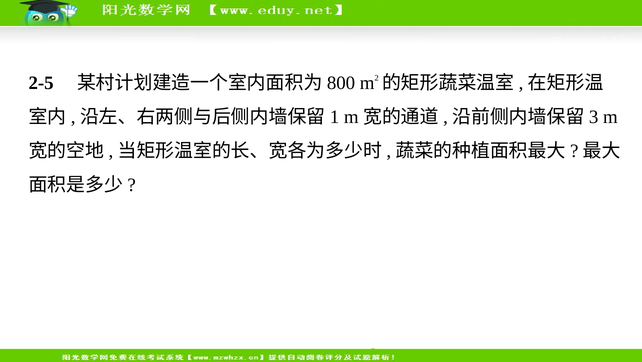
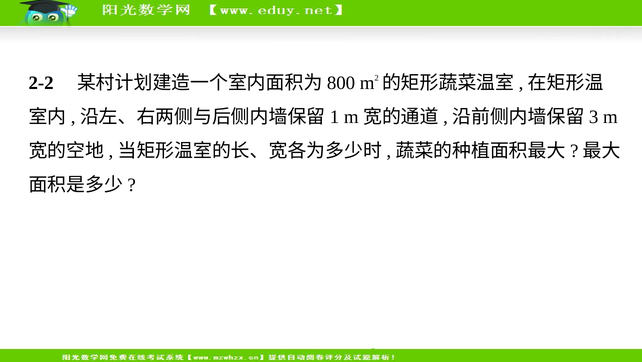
2-5: 2-5 -> 2-2
